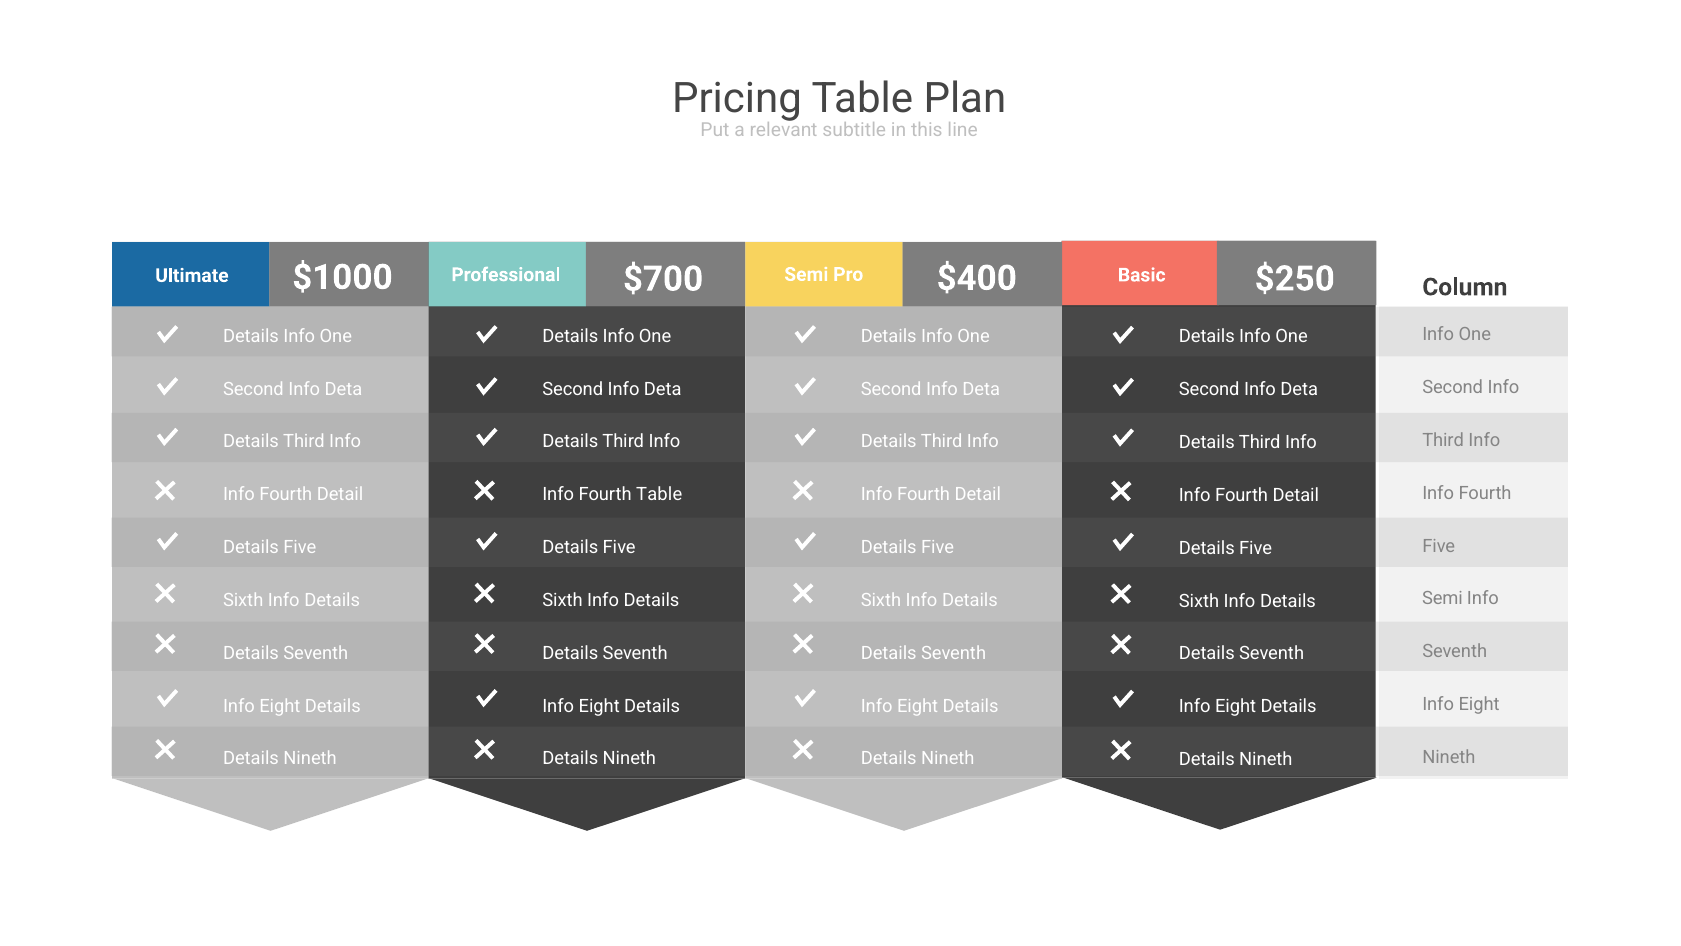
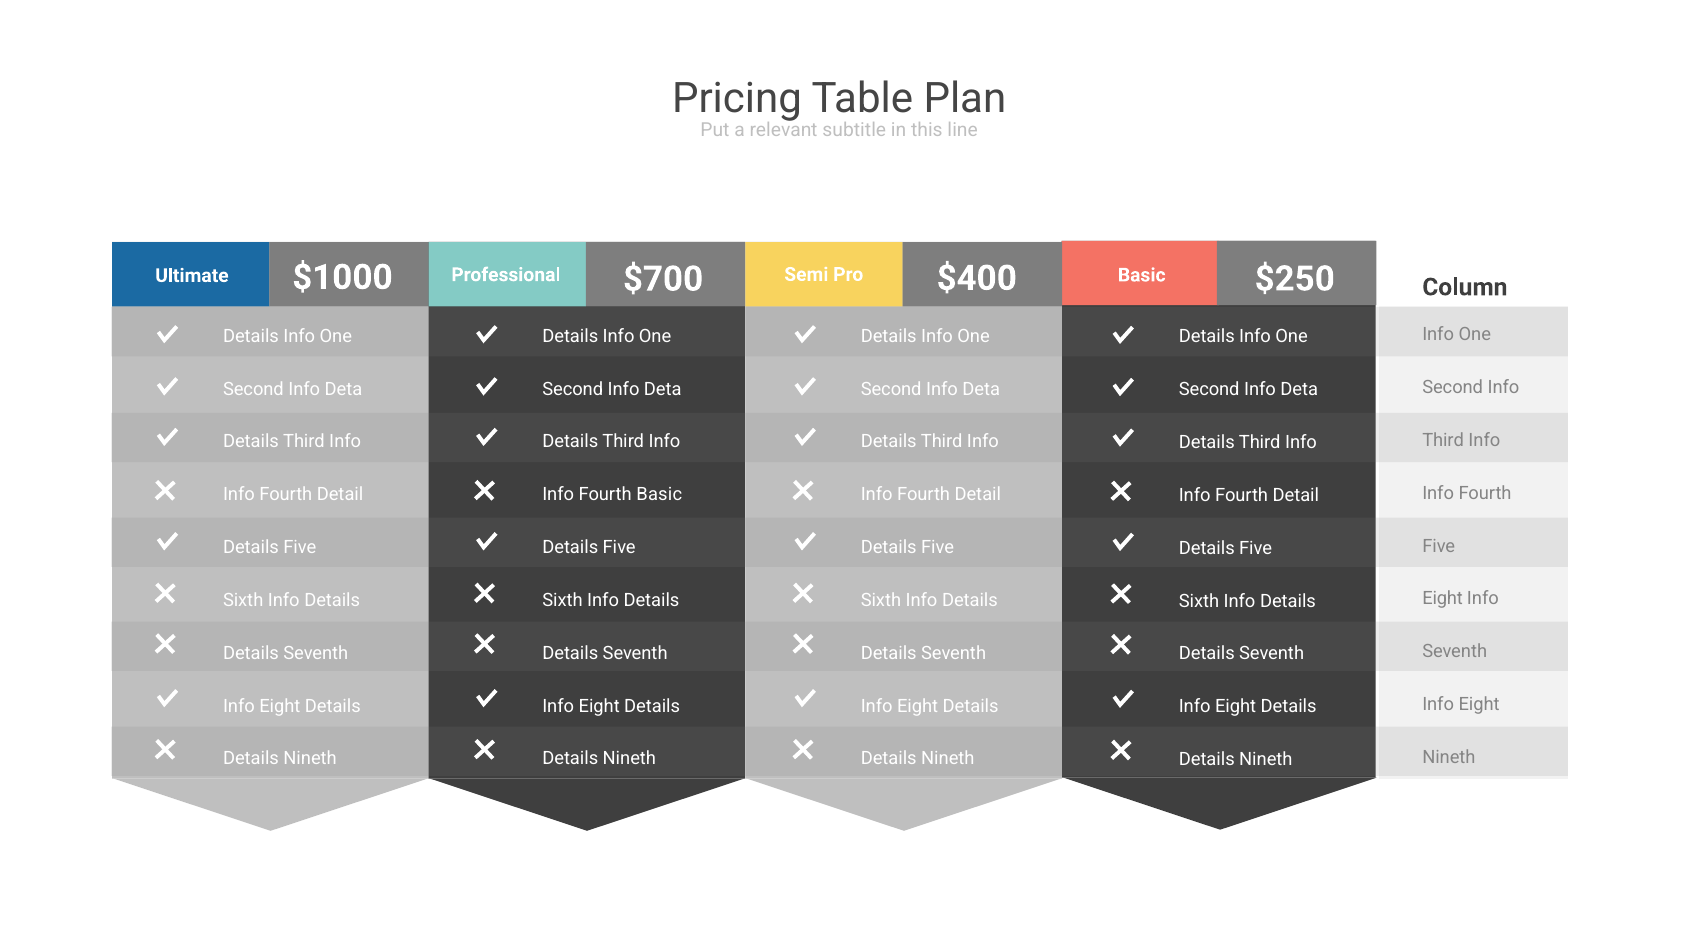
Fourth Table: Table -> Basic
Semi at (1443, 599): Semi -> Eight
